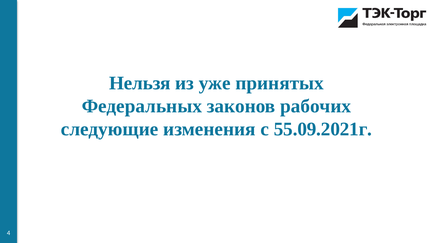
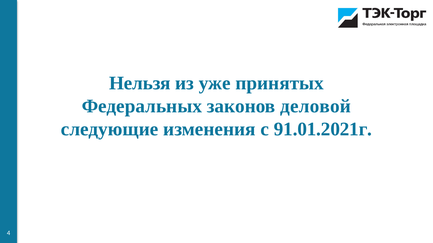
рабочих: рабочих -> деловой
55.09.2021г: 55.09.2021г -> 91.01.2021г
